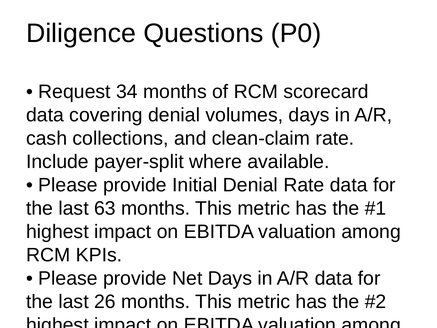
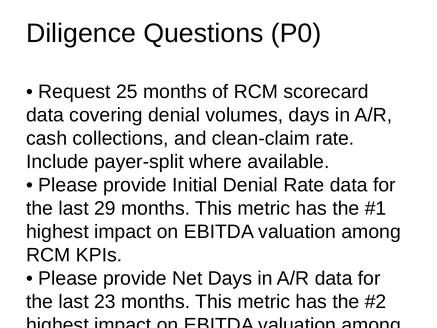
34: 34 -> 25
63: 63 -> 29
26: 26 -> 23
